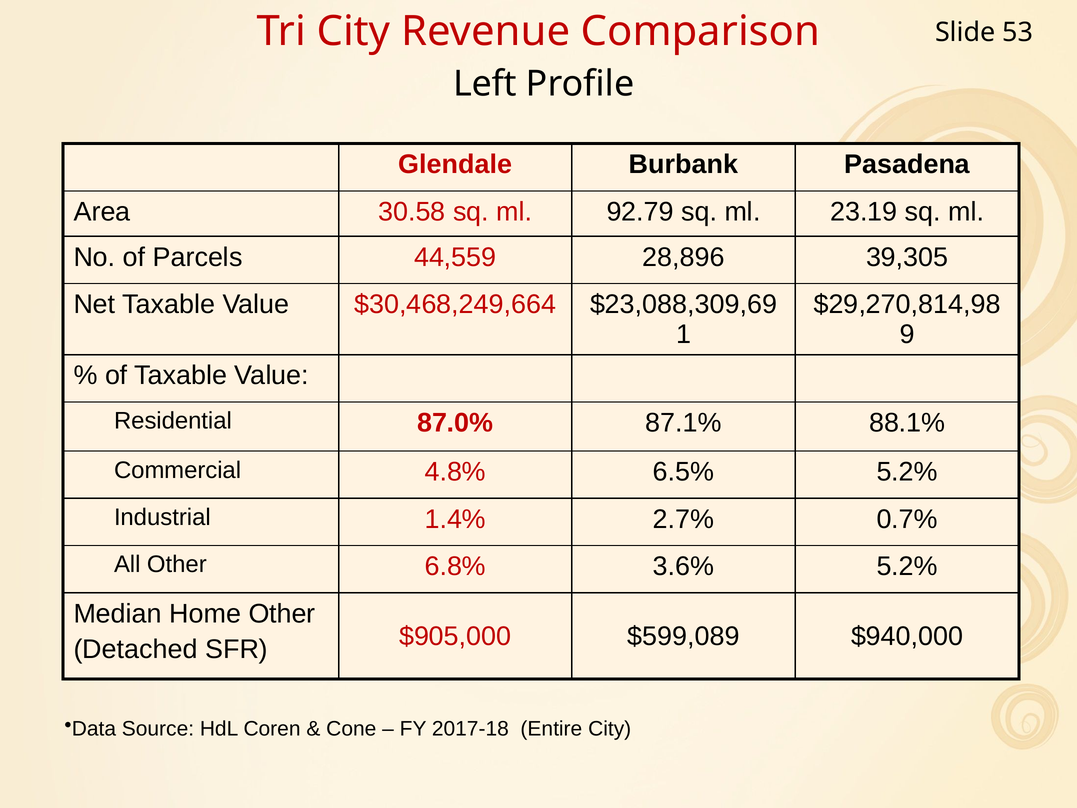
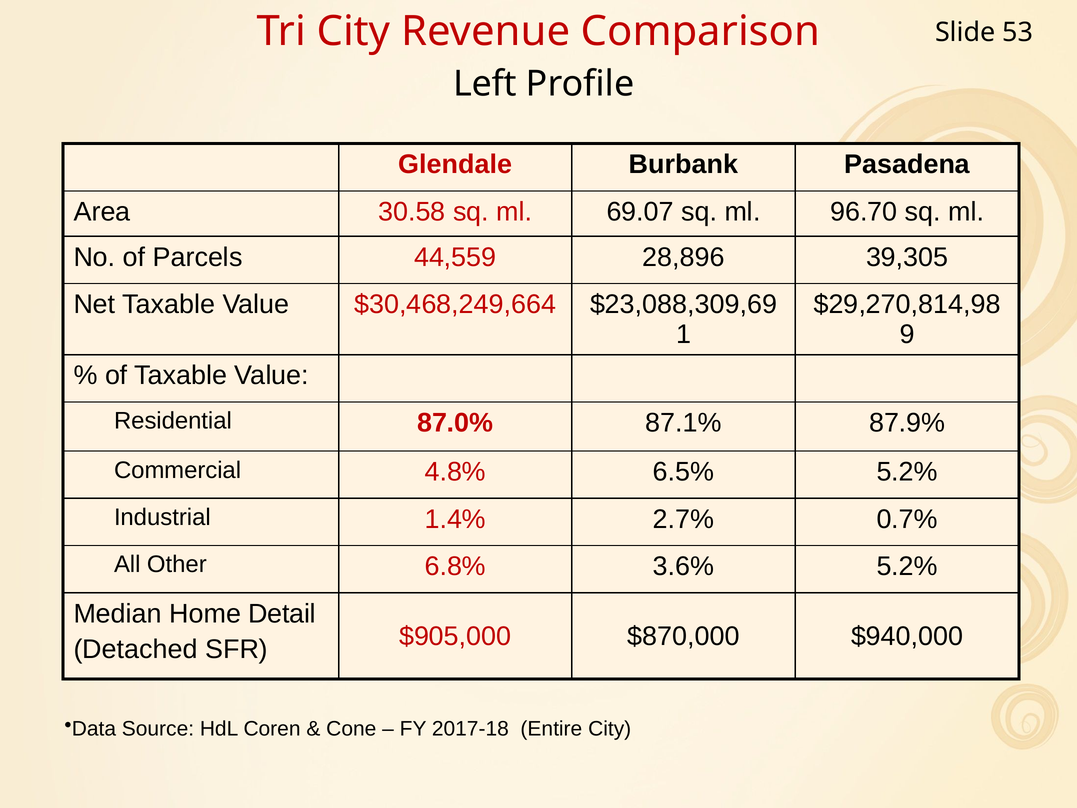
92.79: 92.79 -> 69.07
23.19: 23.19 -> 96.70
88.1%: 88.1% -> 87.9%
Home Other: Other -> Detail
$599,089: $599,089 -> $870,000
